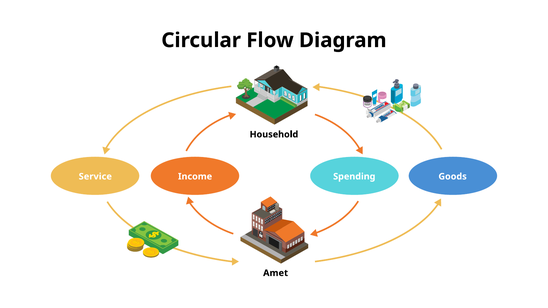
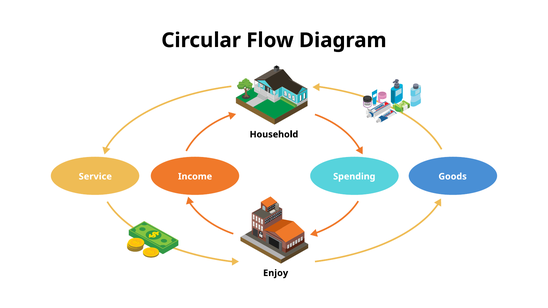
Amet: Amet -> Enjoy
